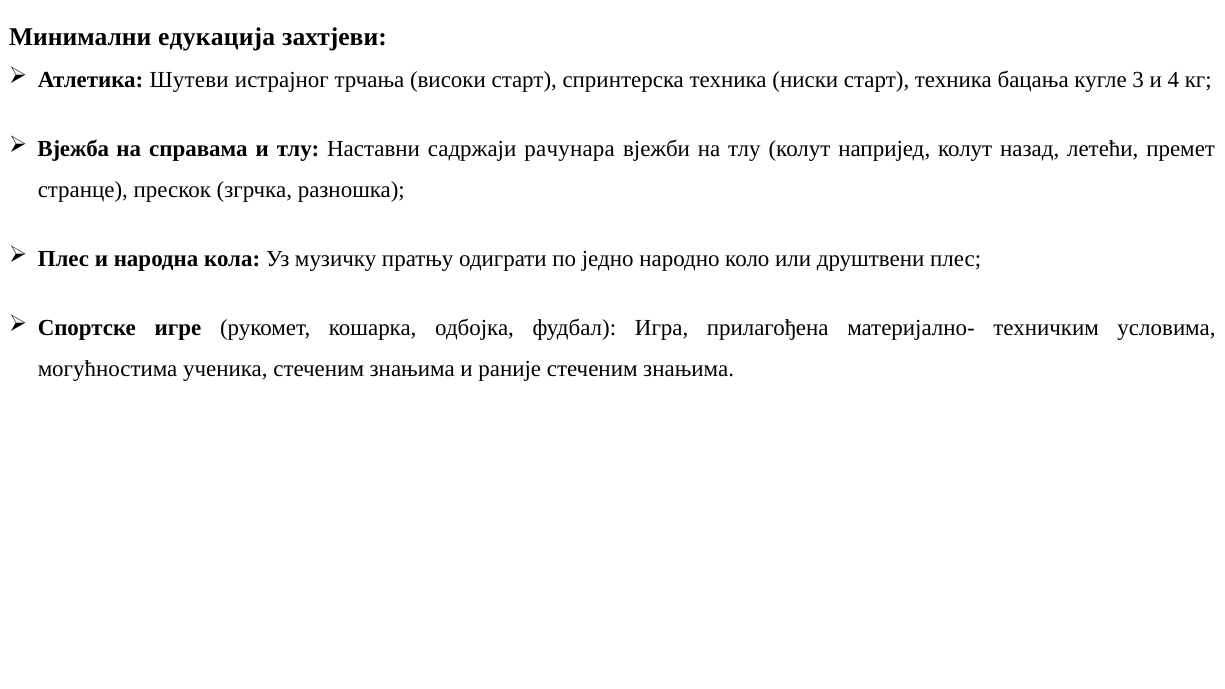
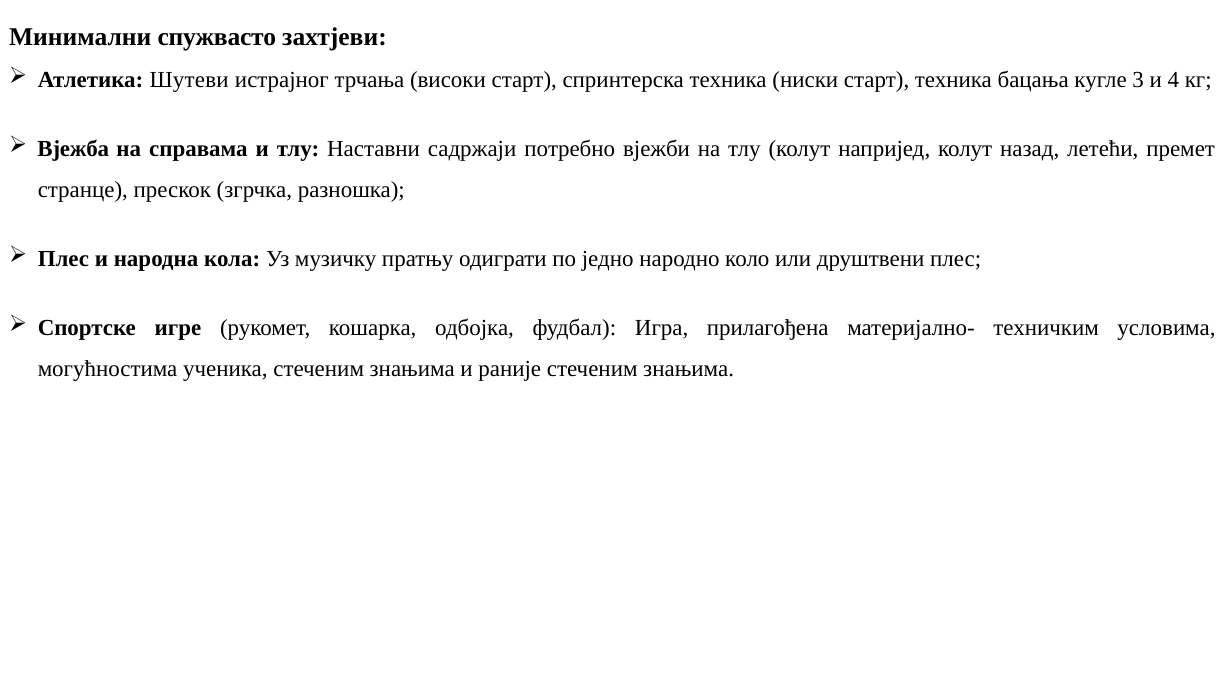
едукација: едукација -> спужвасто
рачунара: рачунара -> потребно
